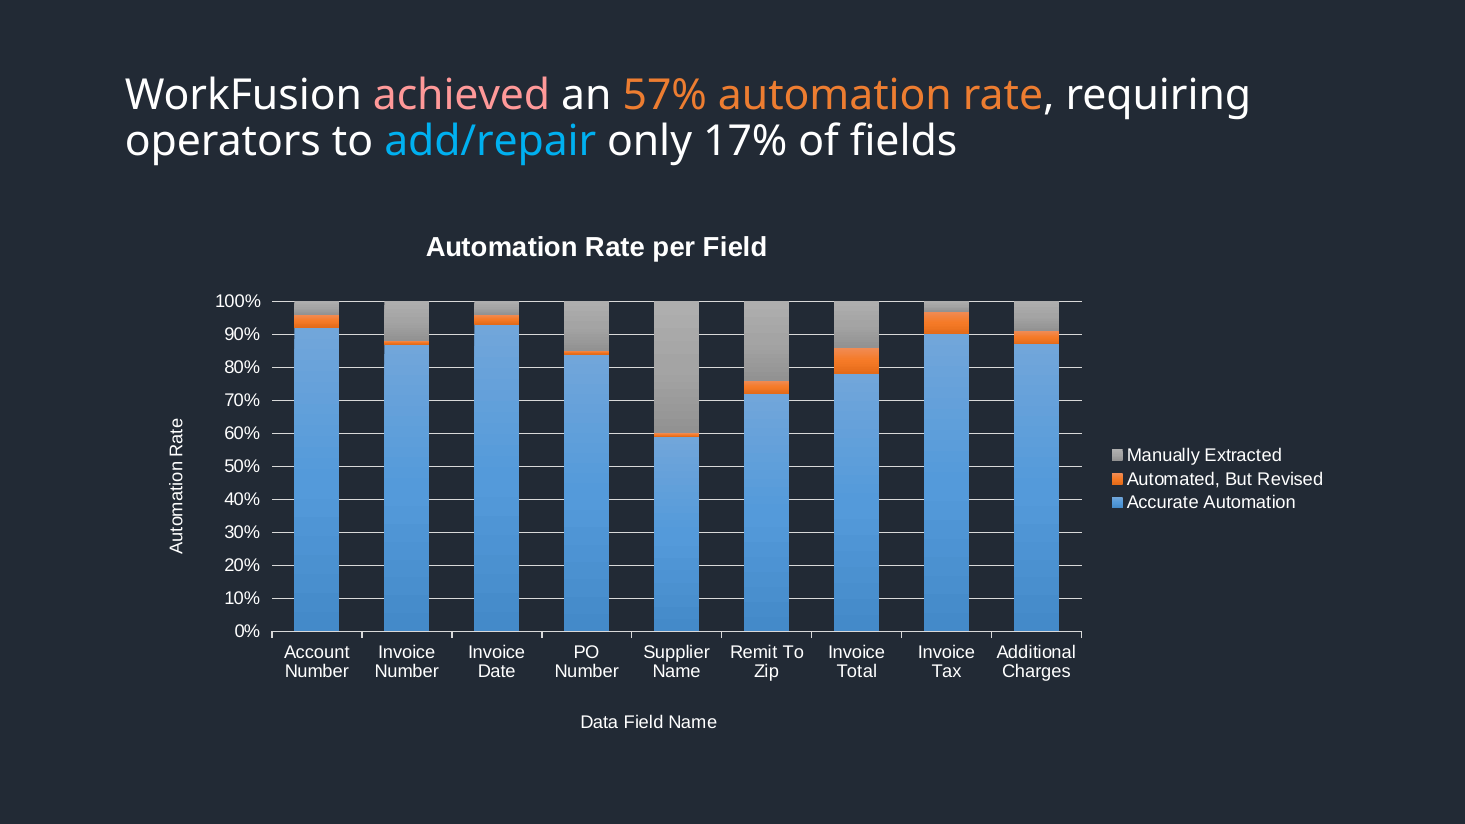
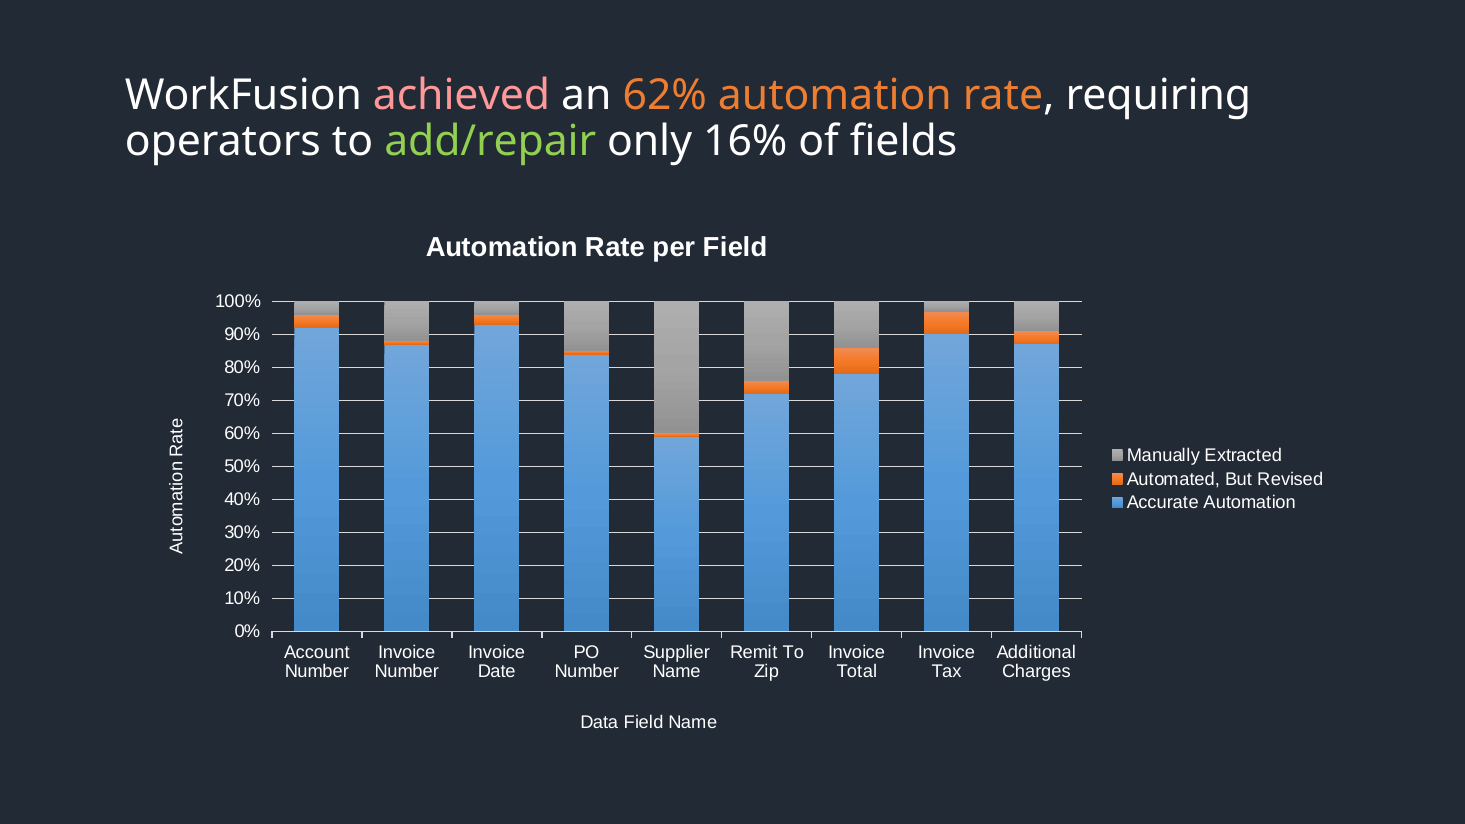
57%: 57% -> 62%
add/repair colour: light blue -> light green
17%: 17% -> 16%
